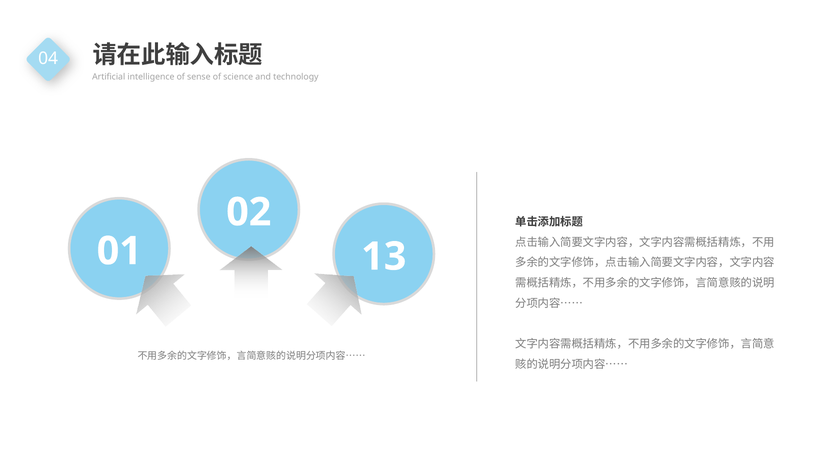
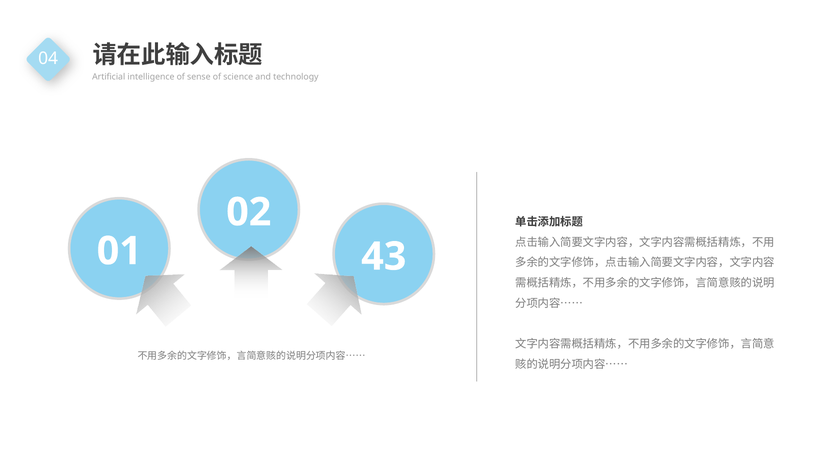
13: 13 -> 43
